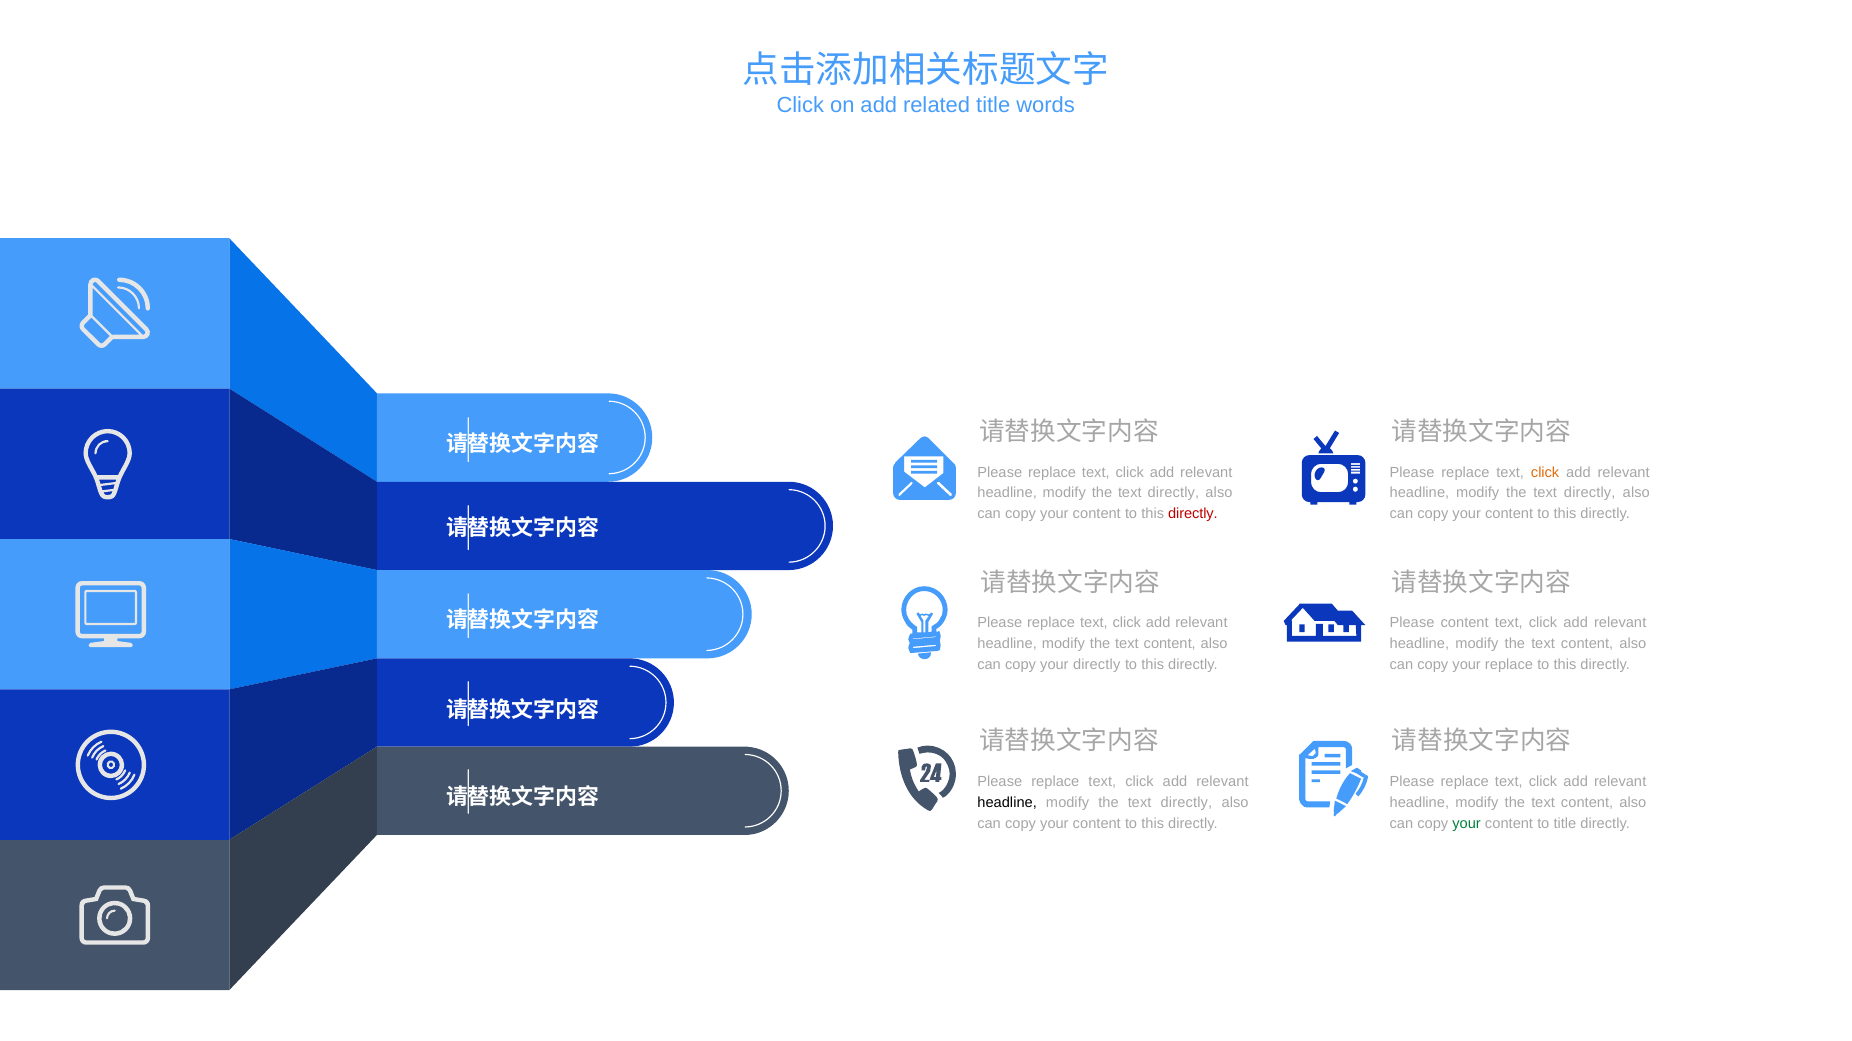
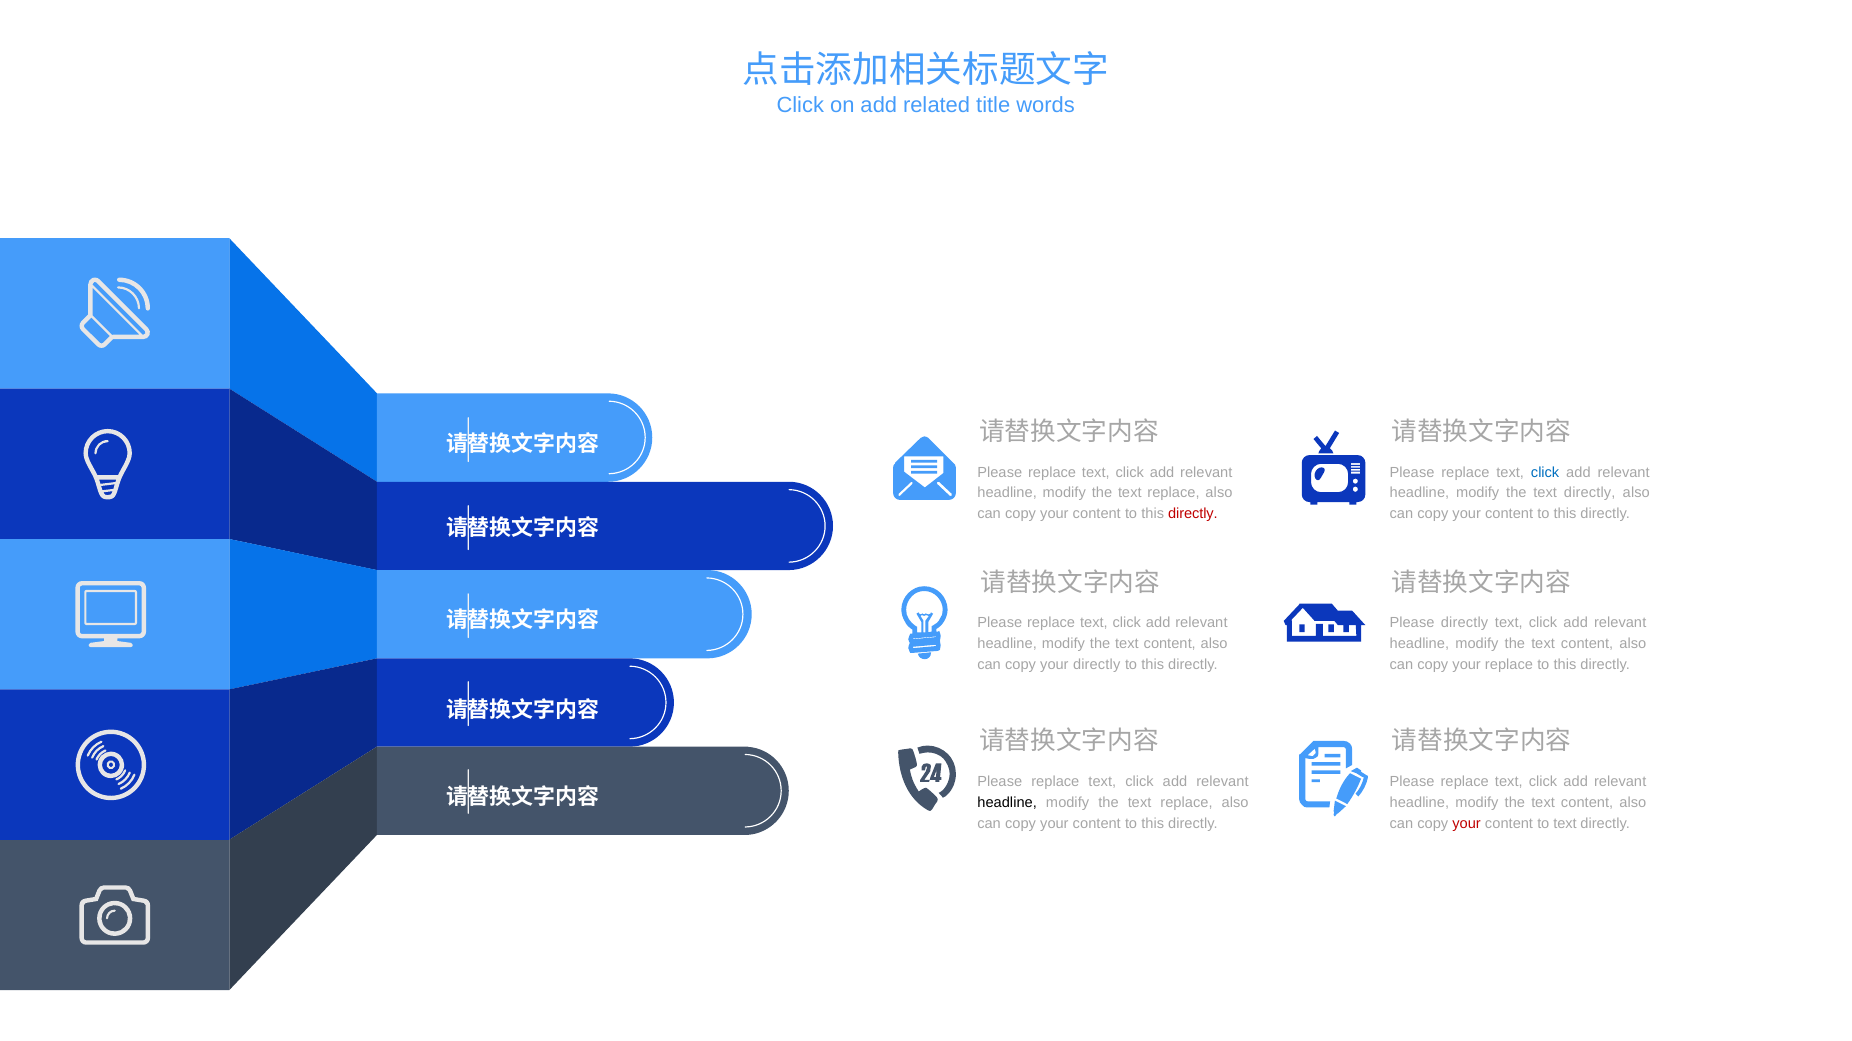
click at (1545, 472) colour: orange -> blue
directly at (1173, 493): directly -> replace
Please content: content -> directly
directly at (1186, 803): directly -> replace
your at (1467, 824) colour: green -> red
to title: title -> text
